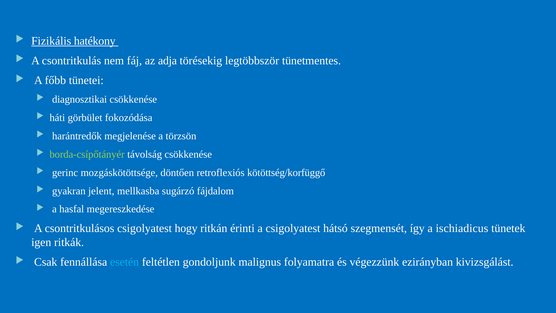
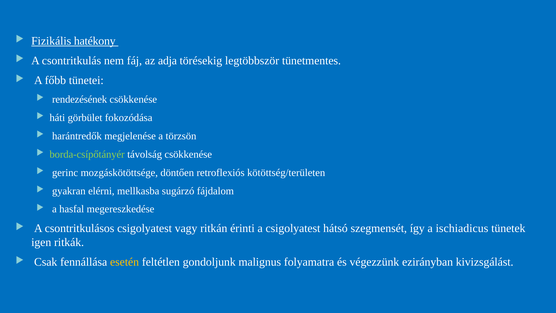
diagnosztikai: diagnosztikai -> rendezésének
kötöttség/korfüggő: kötöttség/korfüggő -> kötöttség/területen
jelent: jelent -> elérni
hogy: hogy -> vagy
esetén colour: light blue -> yellow
